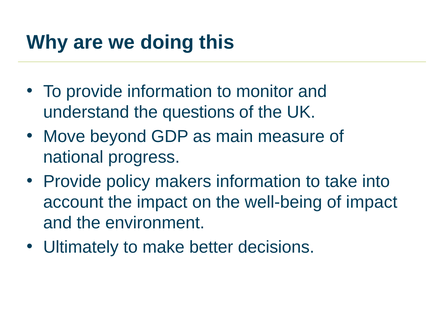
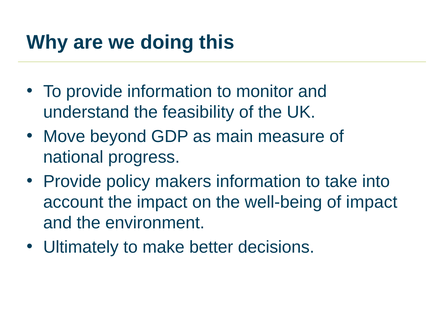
questions: questions -> feasibility
